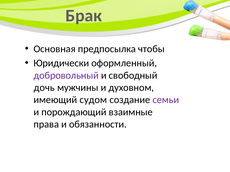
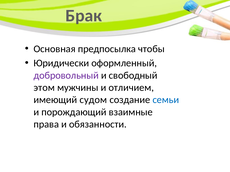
дочь: дочь -> этом
духовном: духовном -> отличием
семьи colour: purple -> blue
